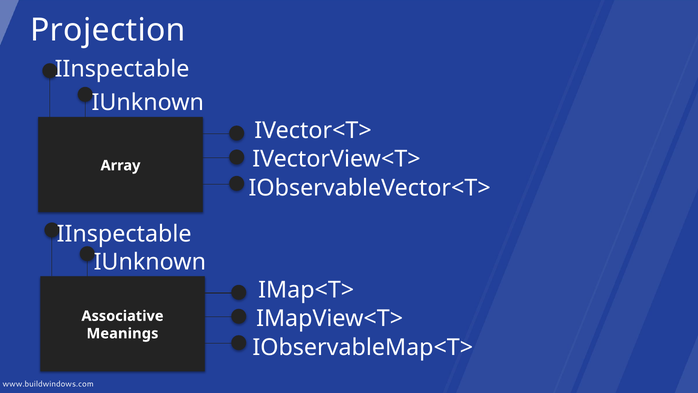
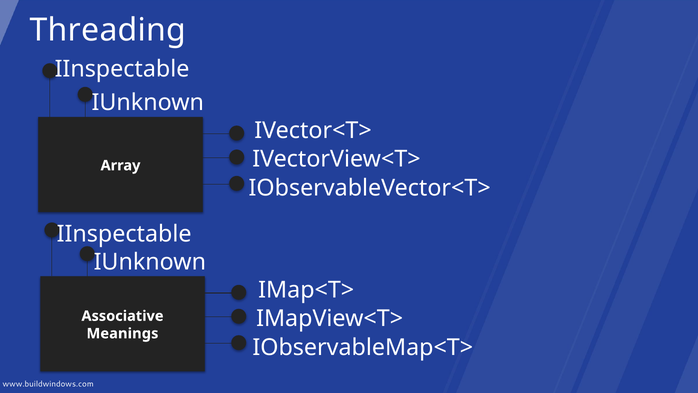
Projection: Projection -> Threading
